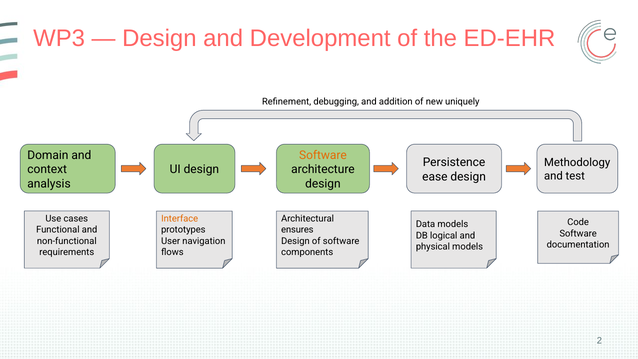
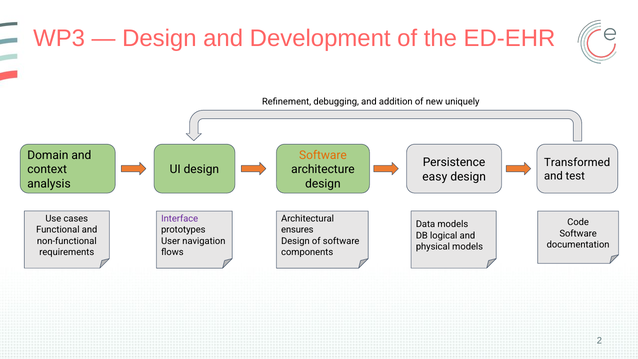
Methodology: Methodology -> Transformed
ease: ease -> easy
Interface colour: orange -> purple
